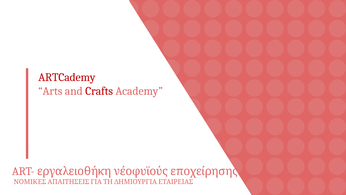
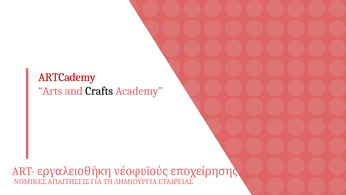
Crafts colour: red -> black
